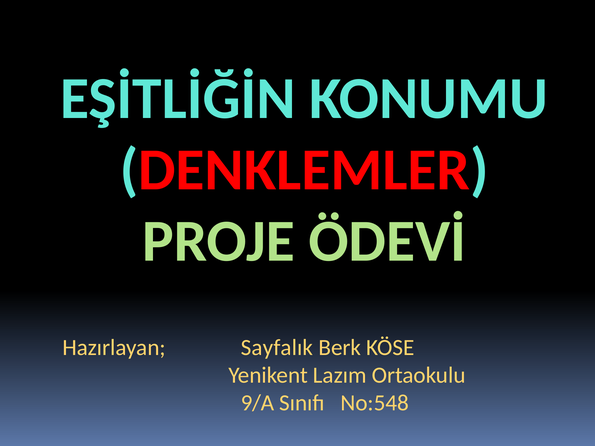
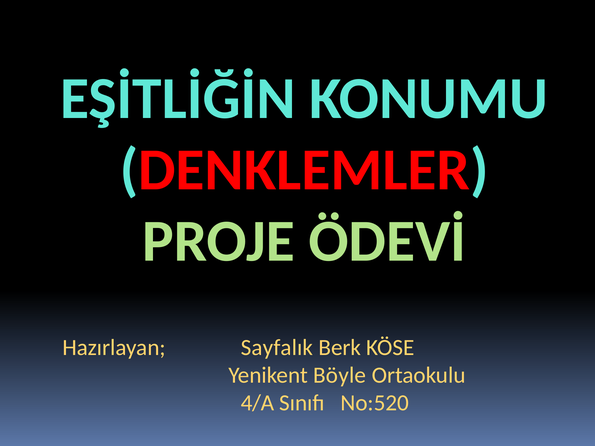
Lazım: Lazım -> Böyle
9/A: 9/A -> 4/A
No:548: No:548 -> No:520
